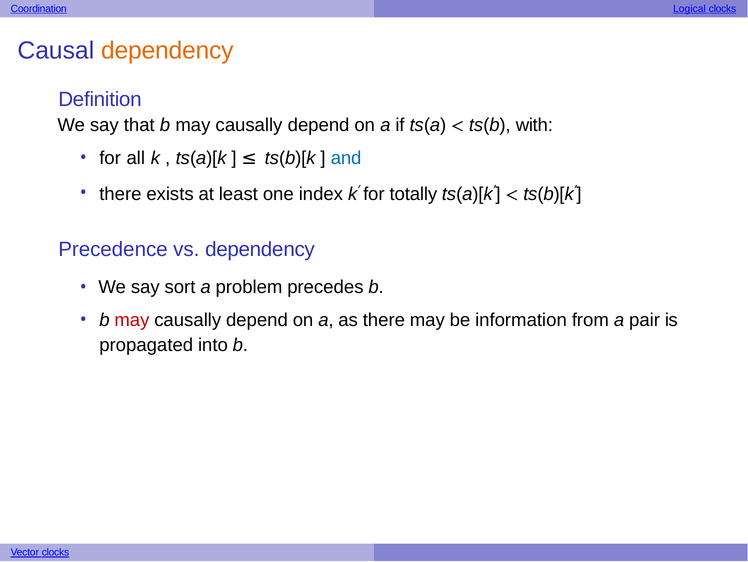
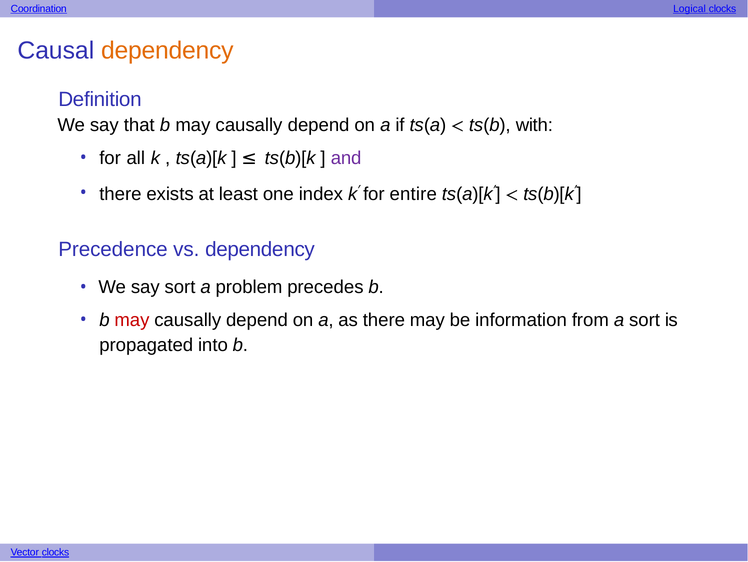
and colour: blue -> purple
totally: totally -> entire
a pair: pair -> sort
